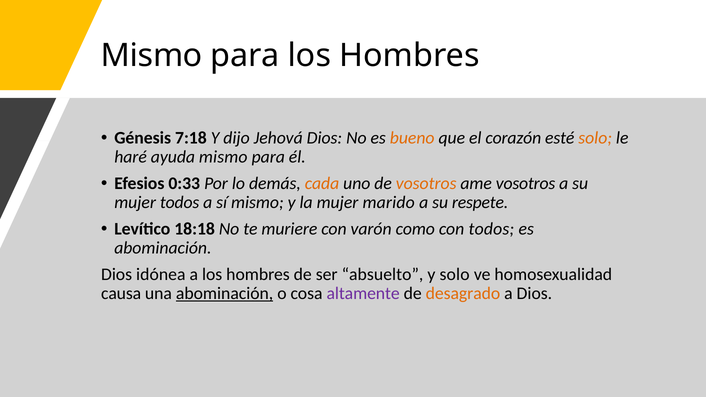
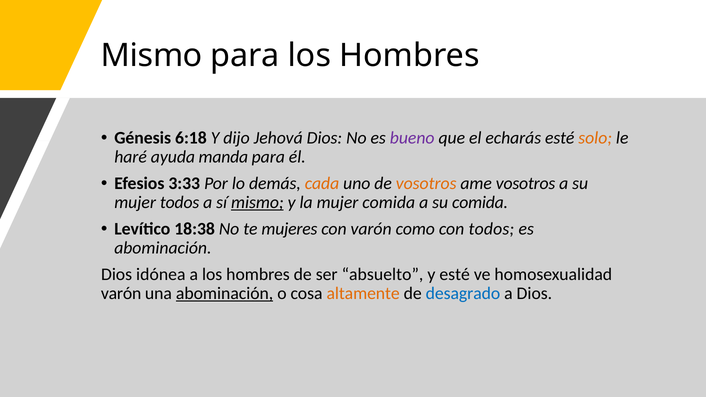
7:18: 7:18 -> 6:18
bueno colour: orange -> purple
corazón: corazón -> echarás
ayuda mismo: mismo -> manda
0:33: 0:33 -> 3:33
mismo at (257, 203) underline: none -> present
mujer marido: marido -> comida
su respete: respete -> comida
18:18: 18:18 -> 18:38
muriere: muriere -> mujeres
y solo: solo -> esté
causa at (121, 294): causa -> varón
altamente colour: purple -> orange
desagrado colour: orange -> blue
